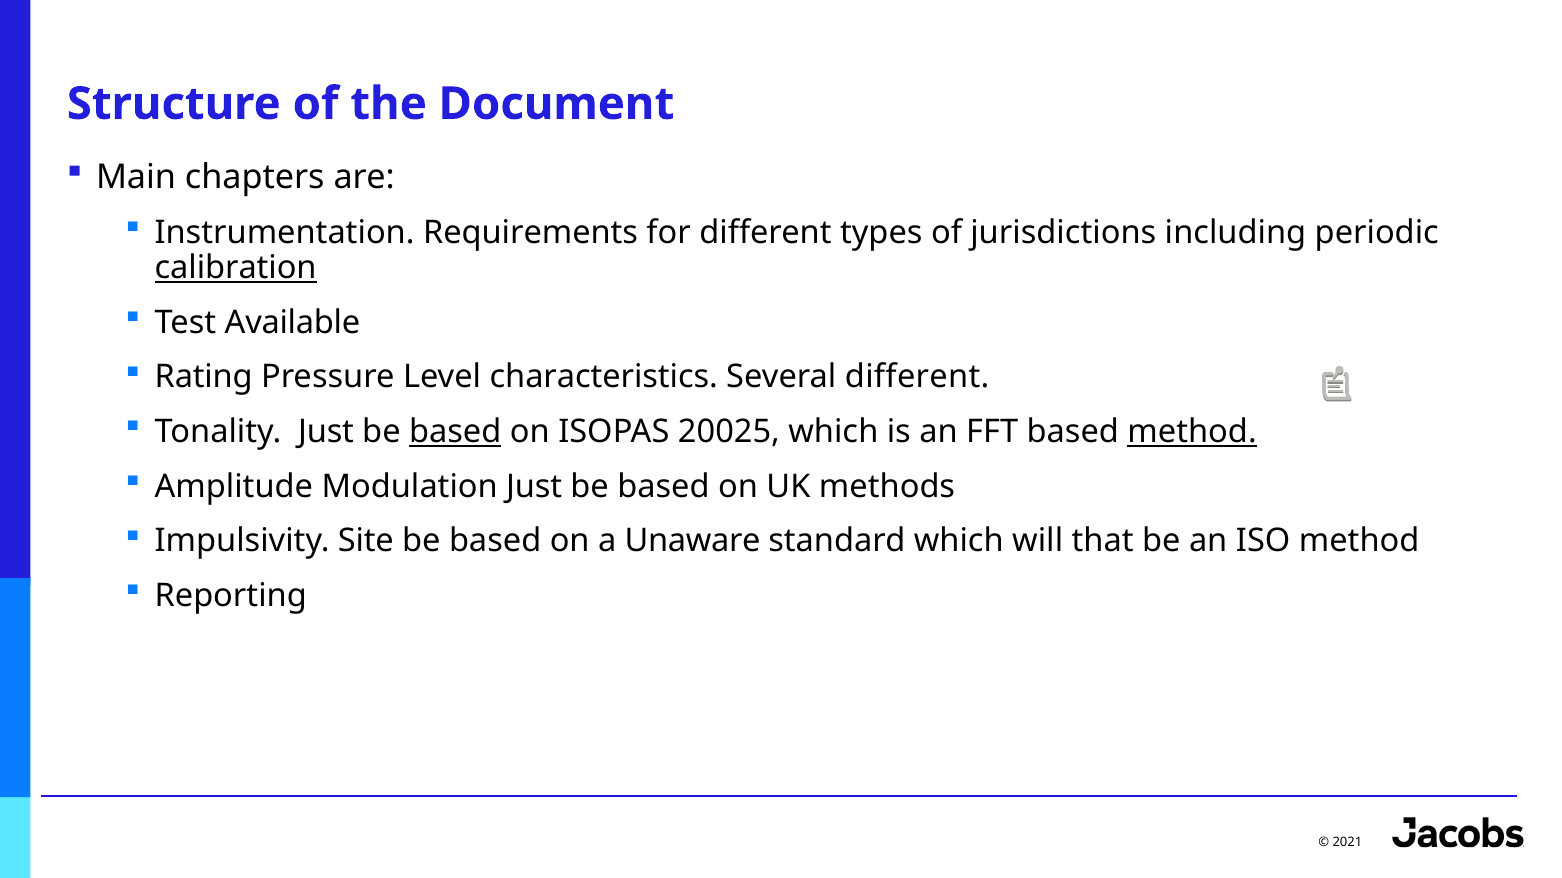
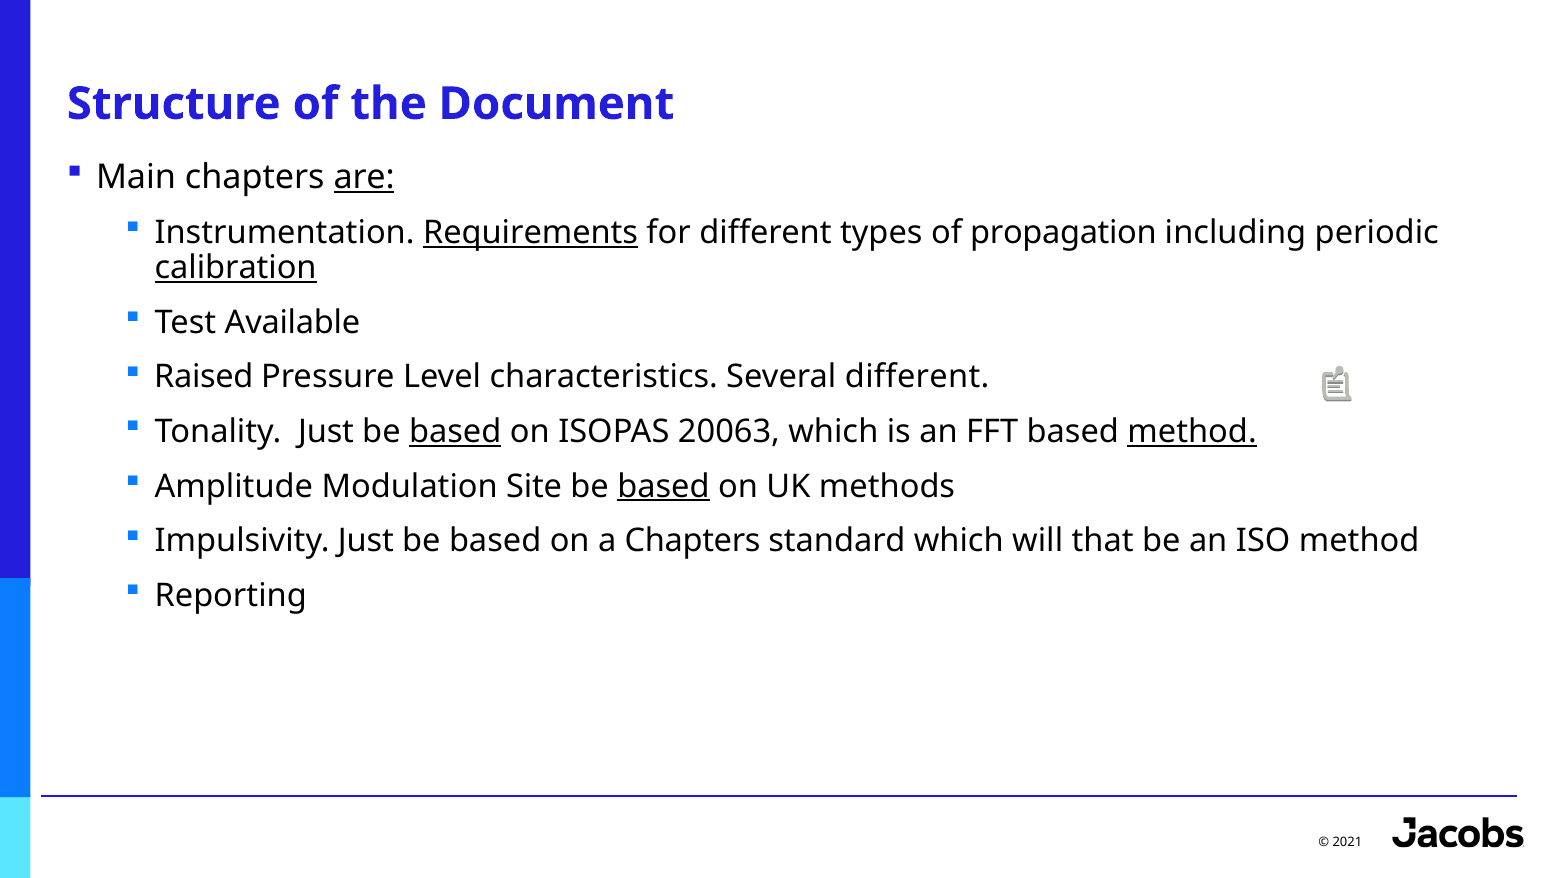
are underline: none -> present
Requirements underline: none -> present
jurisdictions: jurisdictions -> propagation
Rating: Rating -> Raised
20025: 20025 -> 20063
Modulation Just: Just -> Site
based at (663, 487) underline: none -> present
Impulsivity Site: Site -> Just
a Unaware: Unaware -> Chapters
